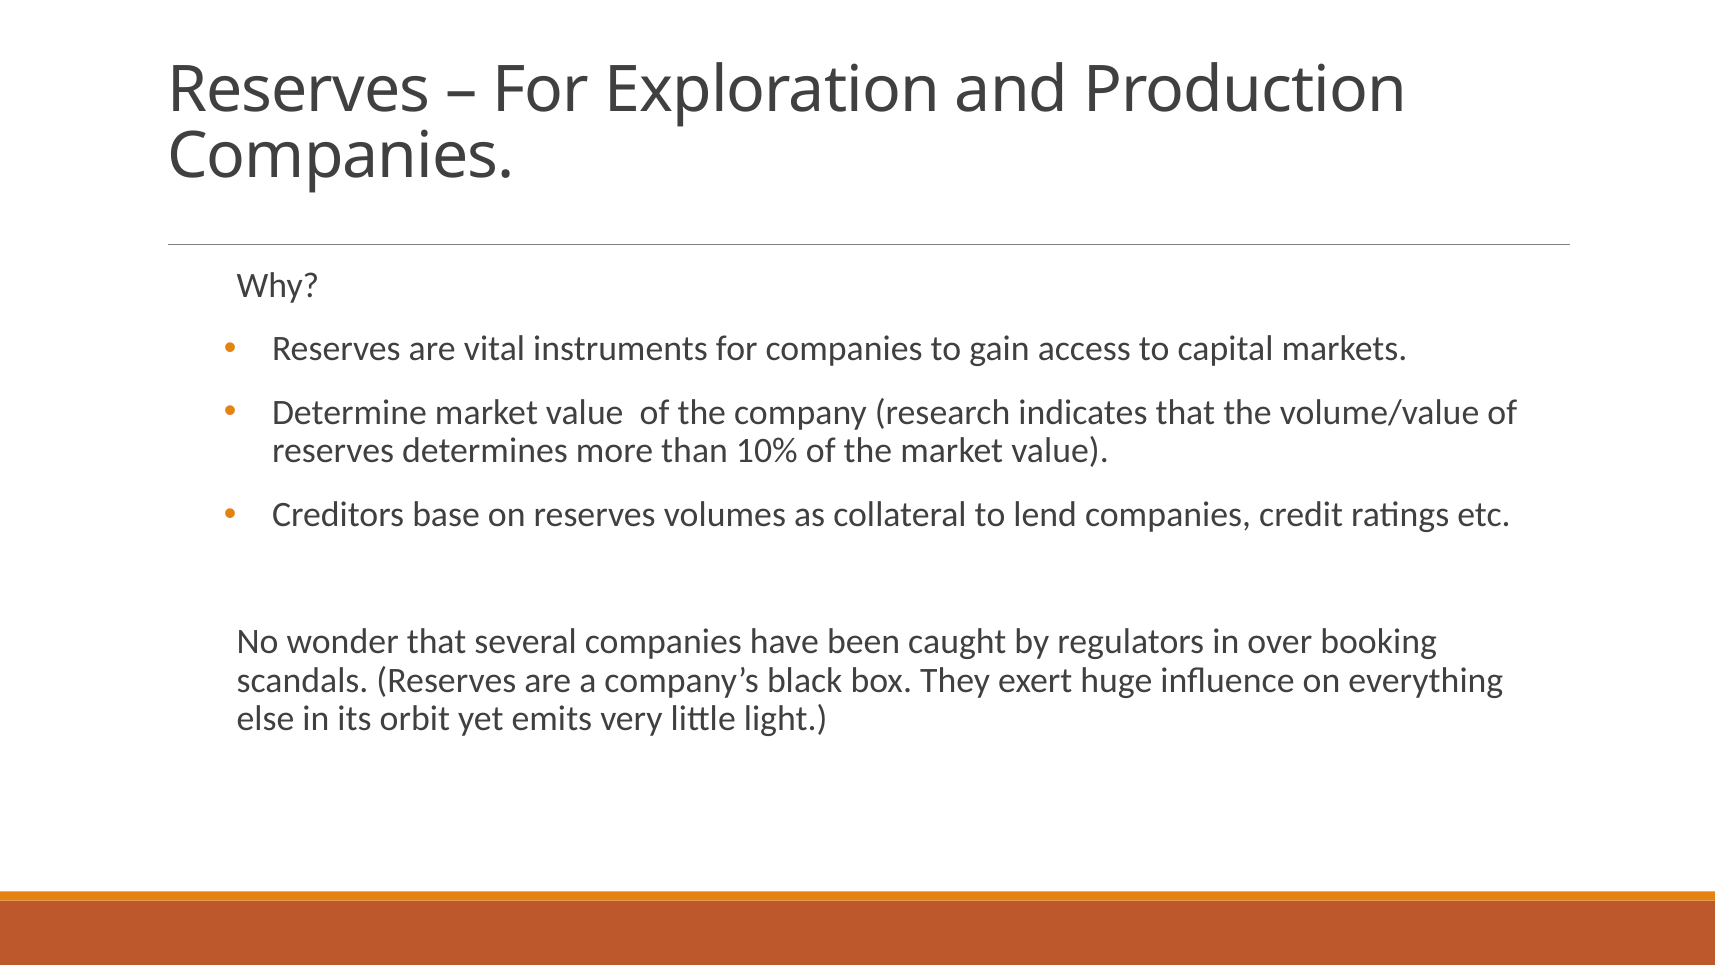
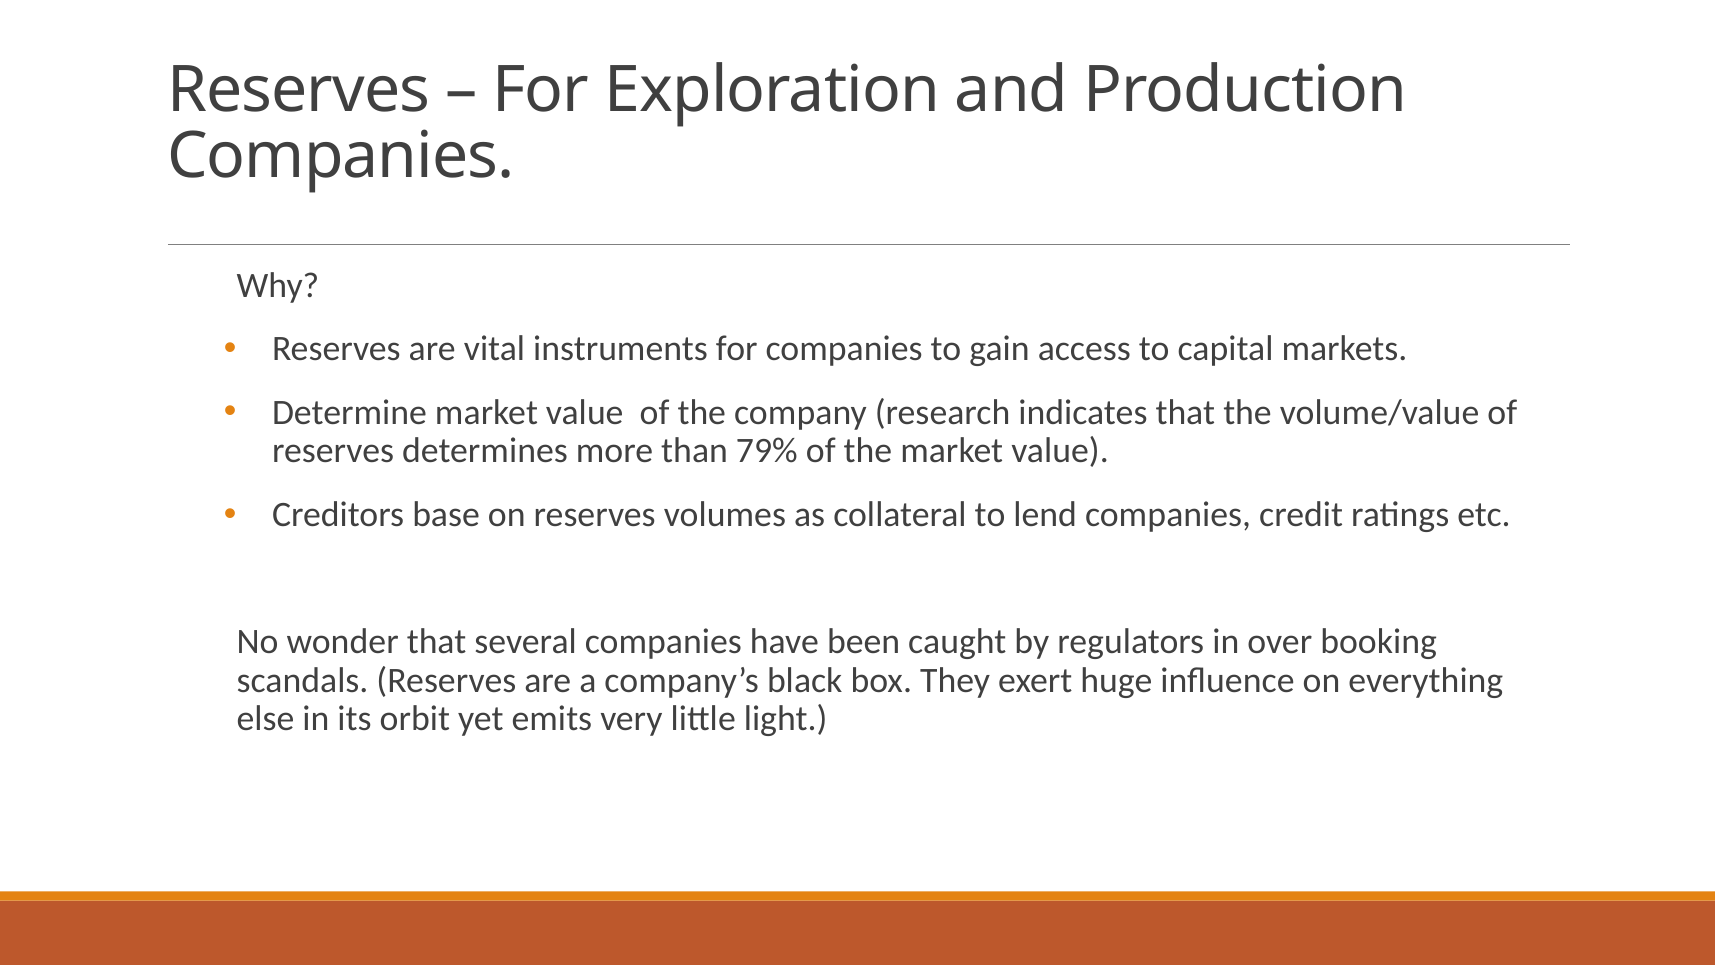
10%: 10% -> 79%
